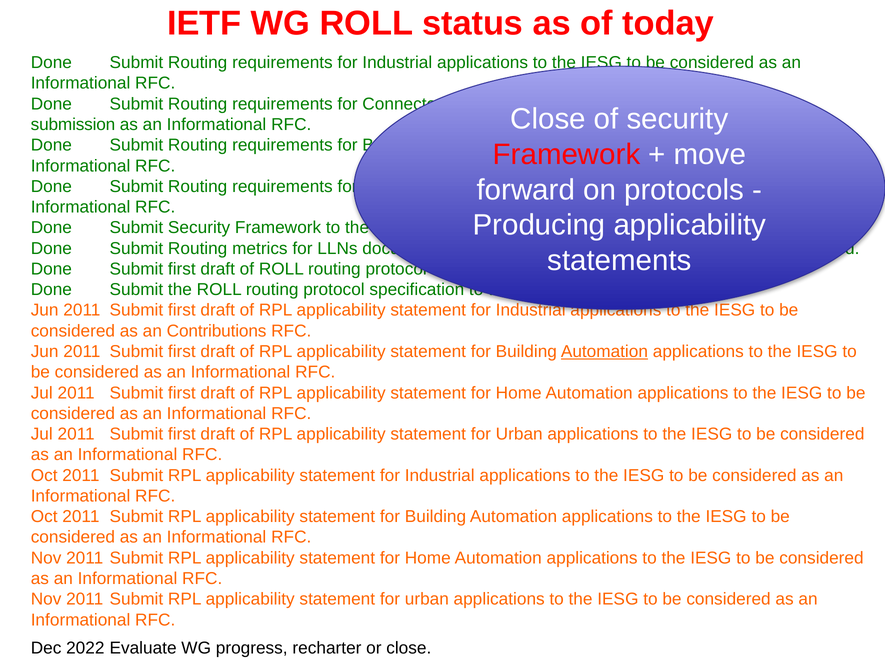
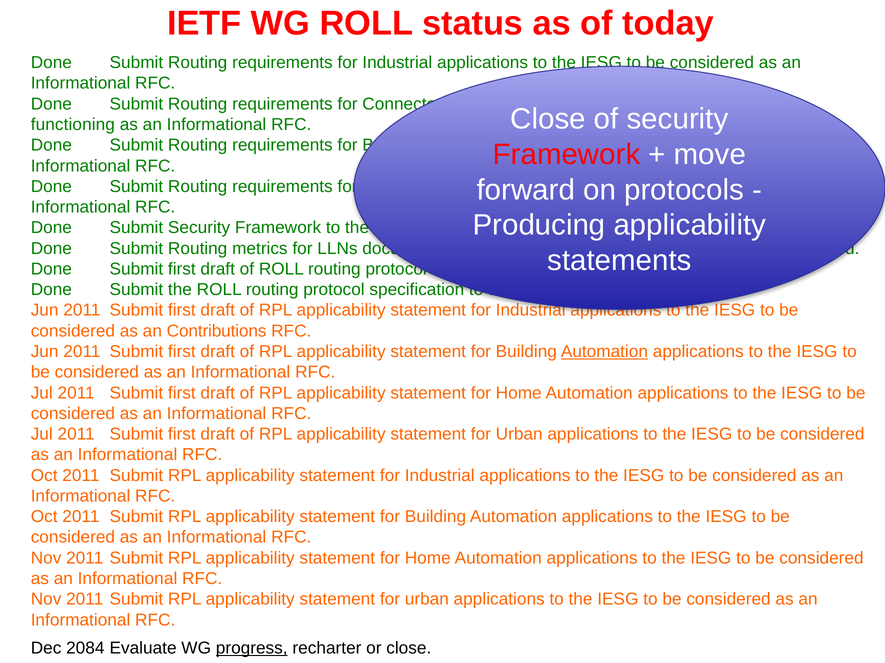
submission: submission -> functioning
2022: 2022 -> 2084
progress underline: none -> present
